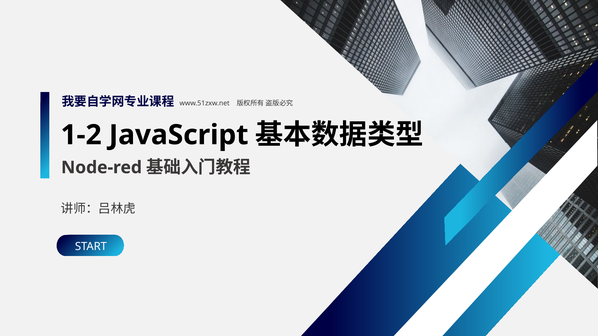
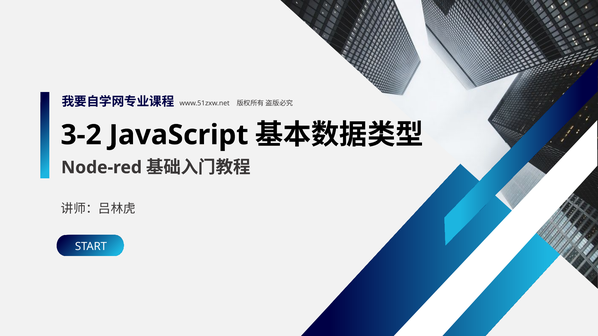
1-2: 1-2 -> 3-2
